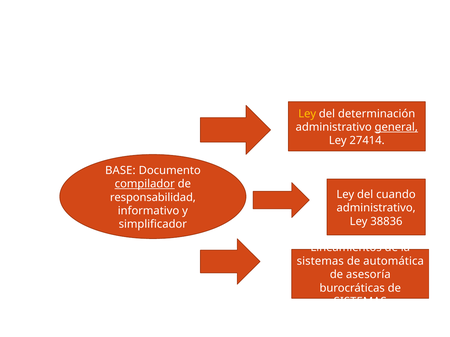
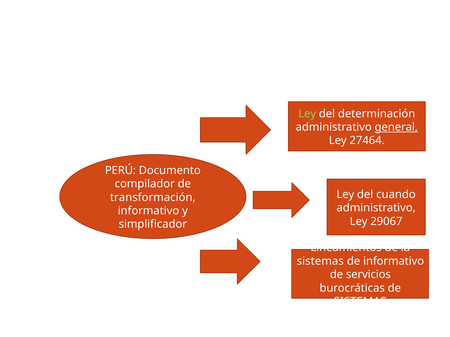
Ley at (307, 114) colour: yellow -> light green
27414: 27414 -> 27464
BASE: BASE -> PERÚ
compilador underline: present -> none
responsabilidad: responsabilidad -> transformación
38836: 38836 -> 29067
de automática: automática -> informativo
asesoría: asesoría -> servicios
